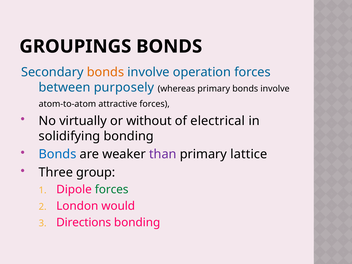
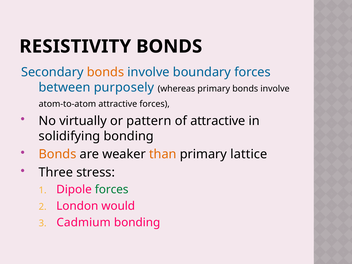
GROUPINGS: GROUPINGS -> RESISTIVITY
operation: operation -> boundary
without: without -> pattern
of electrical: electrical -> attractive
Bonds at (58, 154) colour: blue -> orange
than colour: purple -> orange
group: group -> stress
Directions: Directions -> Cadmium
